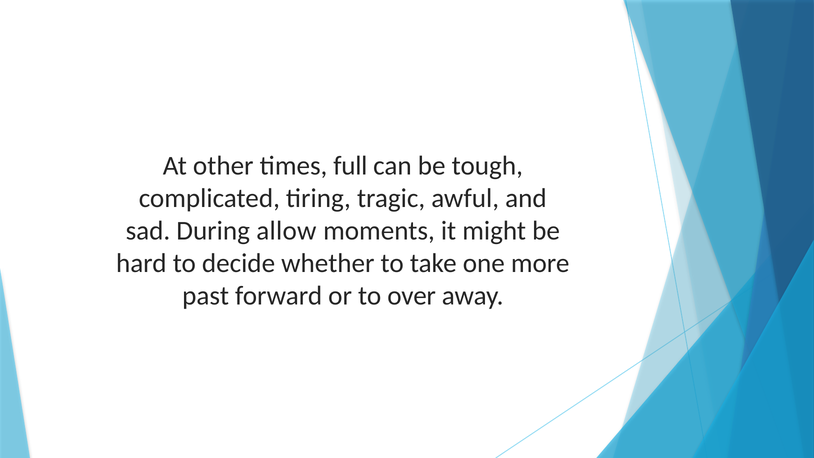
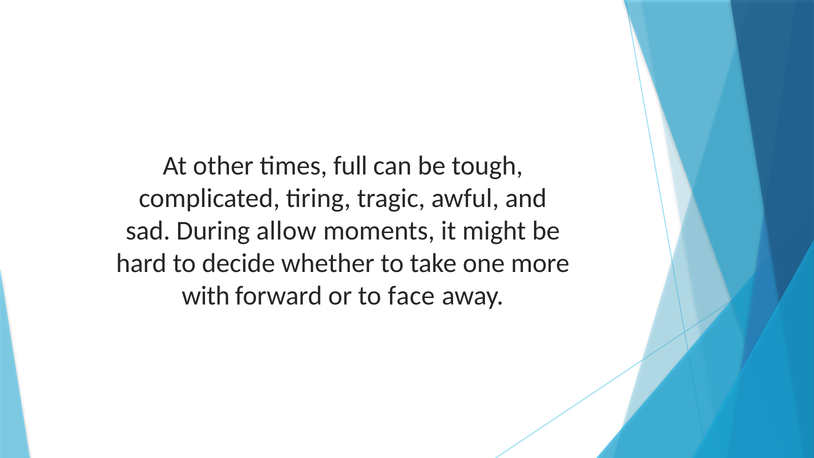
past: past -> with
over: over -> face
